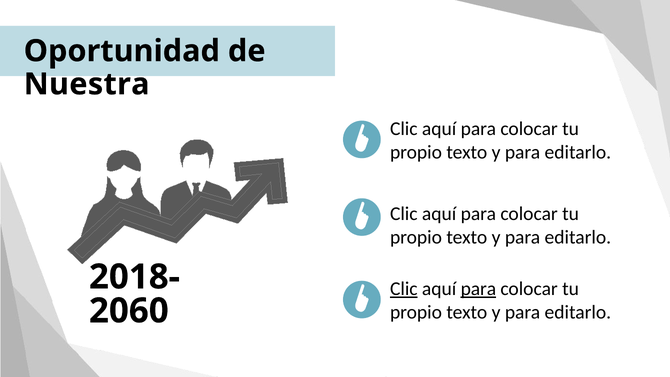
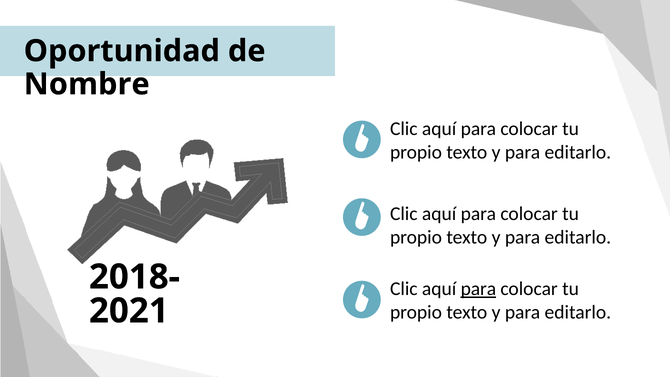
Nuestra: Nuestra -> Nombre
Clic at (404, 289) underline: present -> none
2060: 2060 -> 2021
